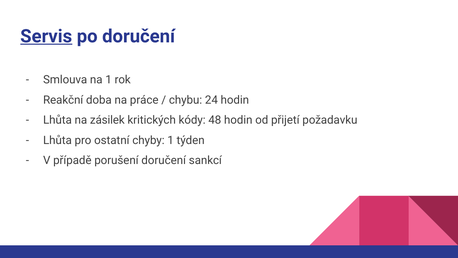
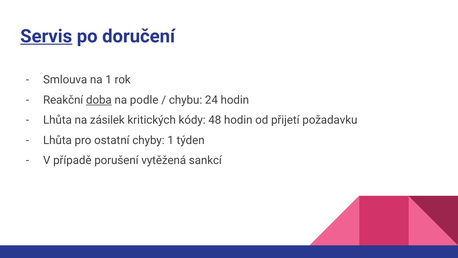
doba underline: none -> present
práce: práce -> podle
porušení doručení: doručení -> vytěžená
